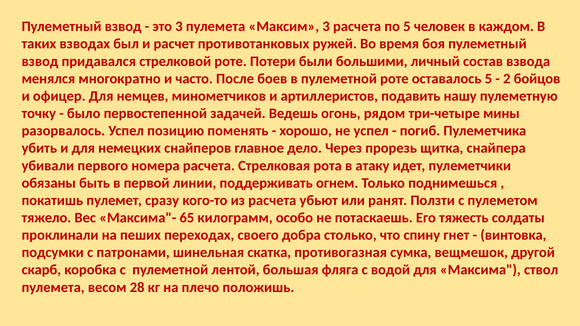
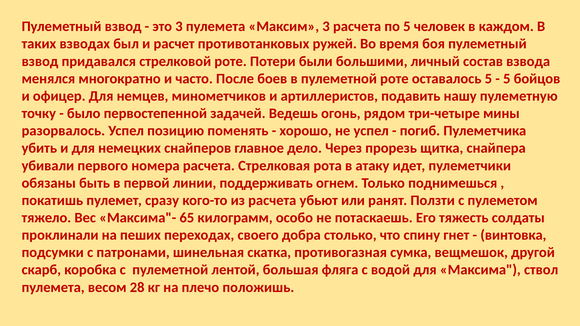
2 at (507, 79): 2 -> 5
